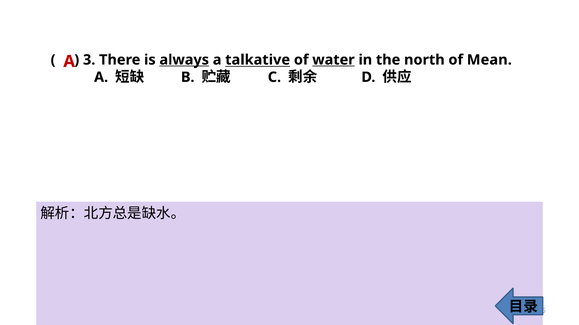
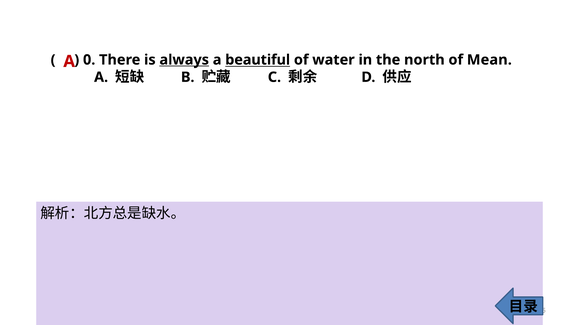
3: 3 -> 0
talkative: talkative -> beautiful
water underline: present -> none
